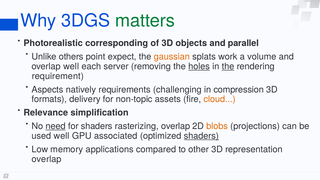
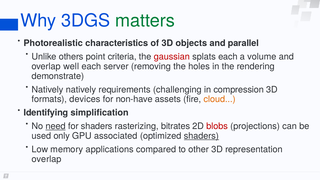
corresponding: corresponding -> characteristics
expect: expect -> criteria
gaussian colour: orange -> red
splats work: work -> each
holes underline: present -> none
the at (228, 66) underline: present -> none
requirement: requirement -> demonstrate
Aspects at (48, 90): Aspects -> Natively
delivery: delivery -> devices
non-topic: non-topic -> non-have
Relevance: Relevance -> Identifying
rasterizing overlap: overlap -> bitrates
blobs colour: orange -> red
used well: well -> only
